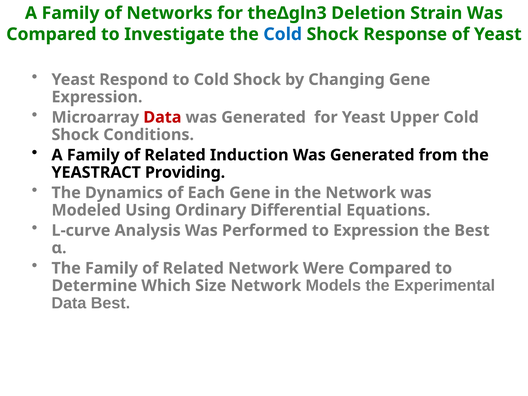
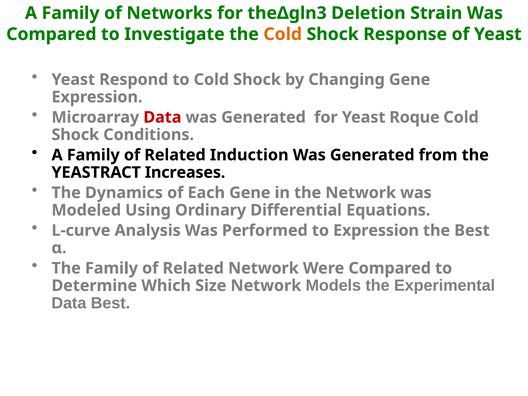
Cold at (283, 34) colour: blue -> orange
Upper: Upper -> Roque
Providing: Providing -> Increases
